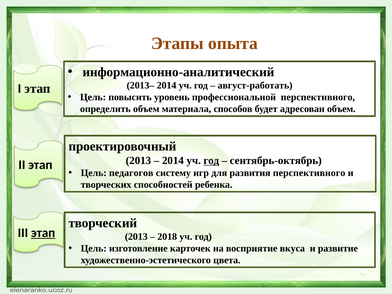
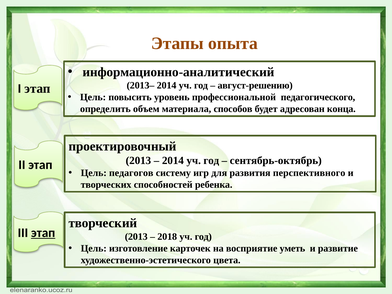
август-работать: август-работать -> август-решению
профессиональной перспективного: перспективного -> педагогического
адресован объем: объем -> конца
год at (211, 161) underline: present -> none
вкуса: вкуса -> уметь
